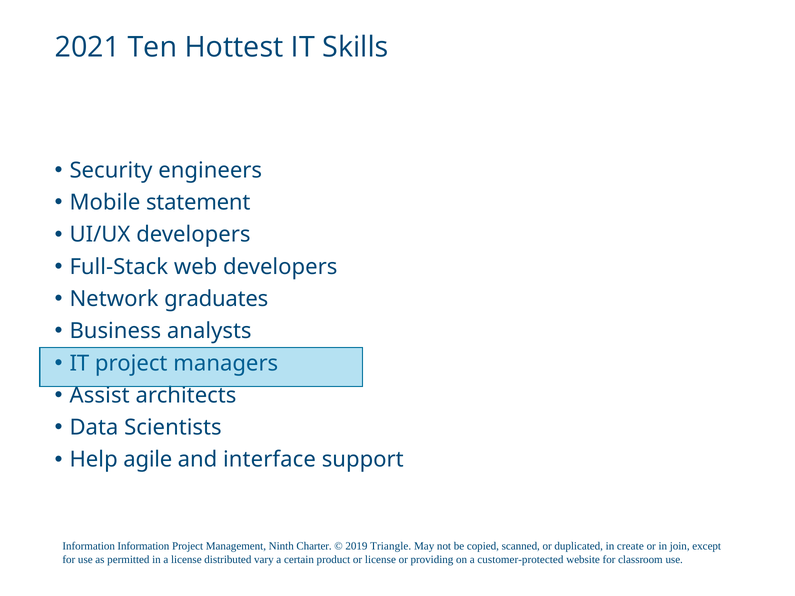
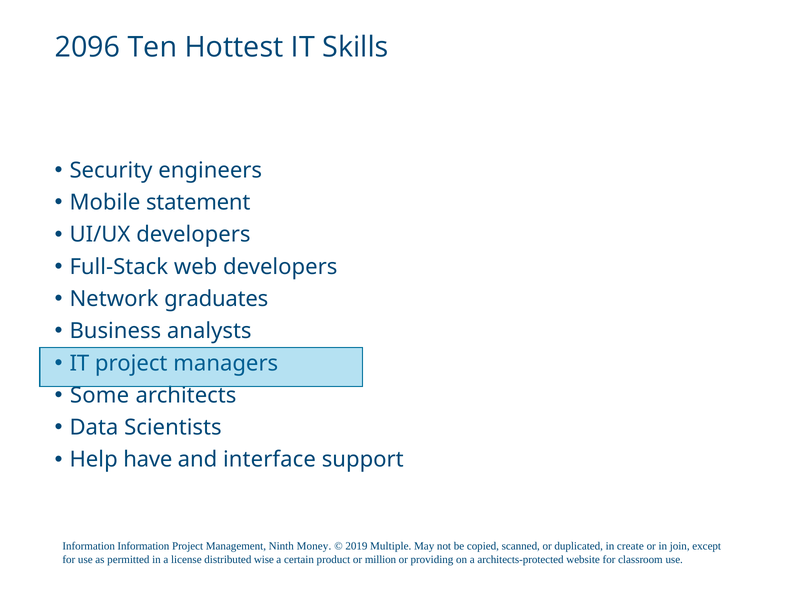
2021: 2021 -> 2096
Assist: Assist -> Some
agile: agile -> have
Charter: Charter -> Money
Triangle: Triangle -> Multiple
vary: vary -> wise
or license: license -> million
customer-protected: customer-protected -> architects-protected
